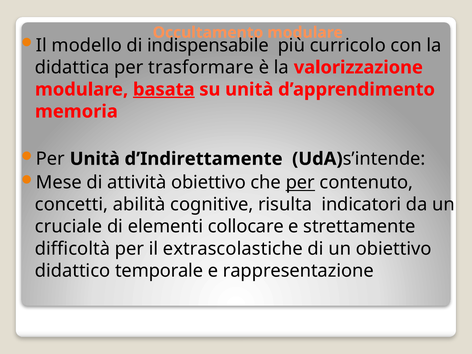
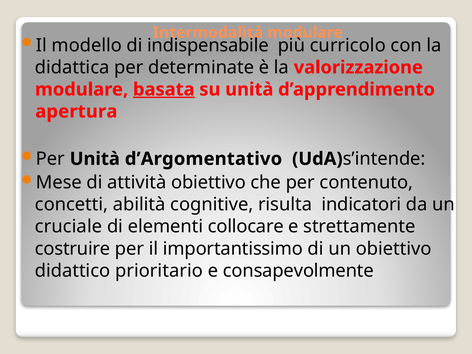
Occultamento: Occultamento -> Intermodalità
trasformare: trasformare -> determinate
memoria: memoria -> apertura
d’Indirettamente: d’Indirettamente -> d’Argomentativo
per at (300, 183) underline: present -> none
difficoltà: difficoltà -> costruire
extrascolastiche: extrascolastiche -> importantissimo
temporale: temporale -> prioritario
rappresentazione: rappresentazione -> consapevolmente
